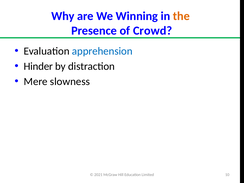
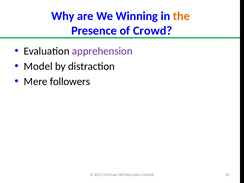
apprehension colour: blue -> purple
Hinder: Hinder -> Model
slowness: slowness -> followers
